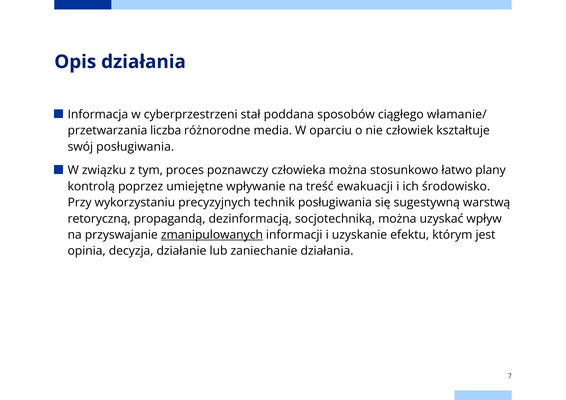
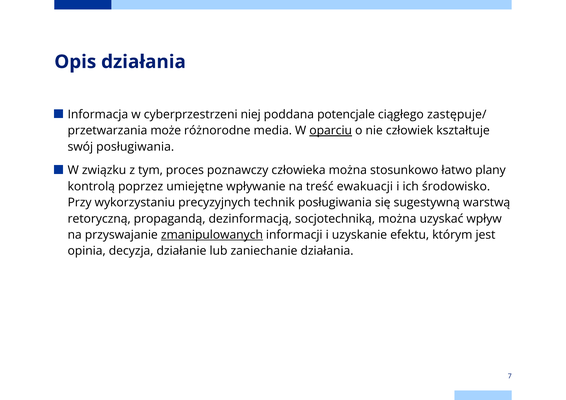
stał: stał -> niej
sposobów: sposobów -> potencjale
włamanie/: włamanie/ -> zastępuje/
liczba: liczba -> może
oparciu underline: none -> present
